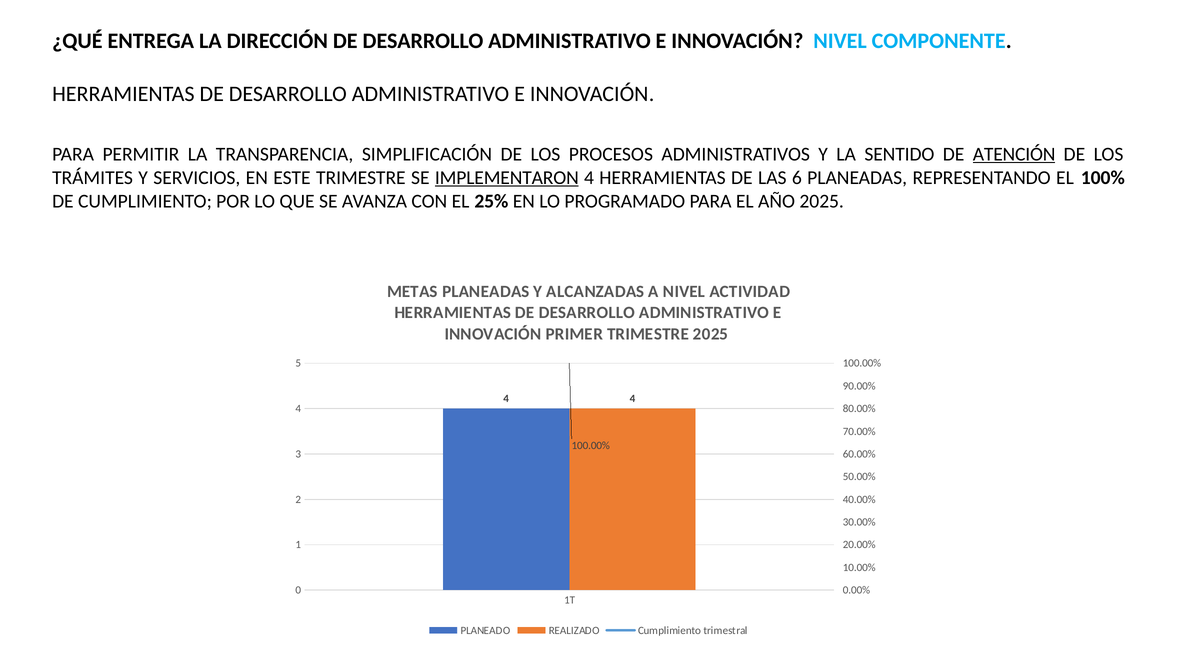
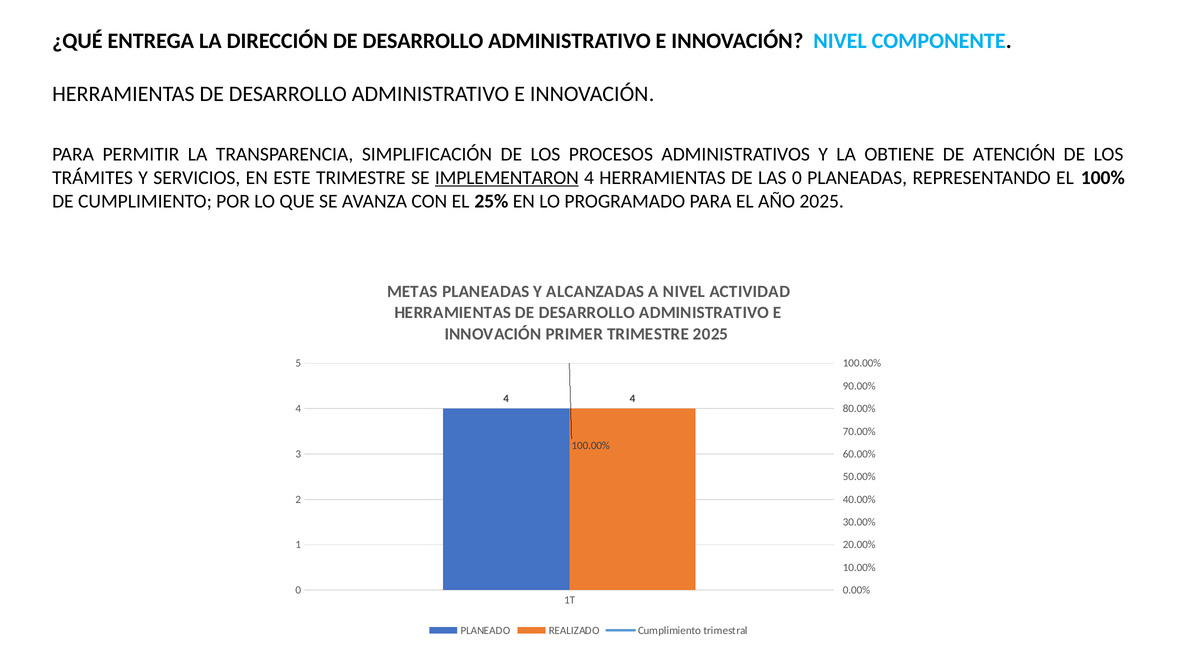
SENTIDO: SENTIDO -> OBTIENE
ATENCIÓN underline: present -> none
LAS 6: 6 -> 0
